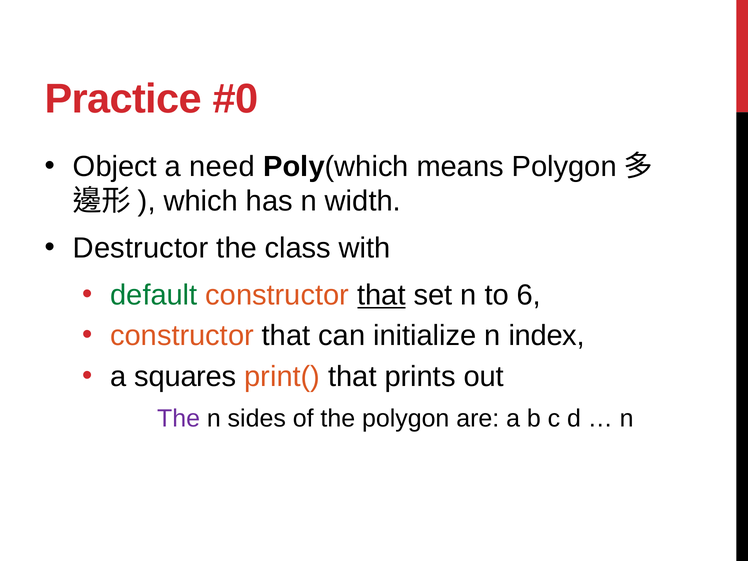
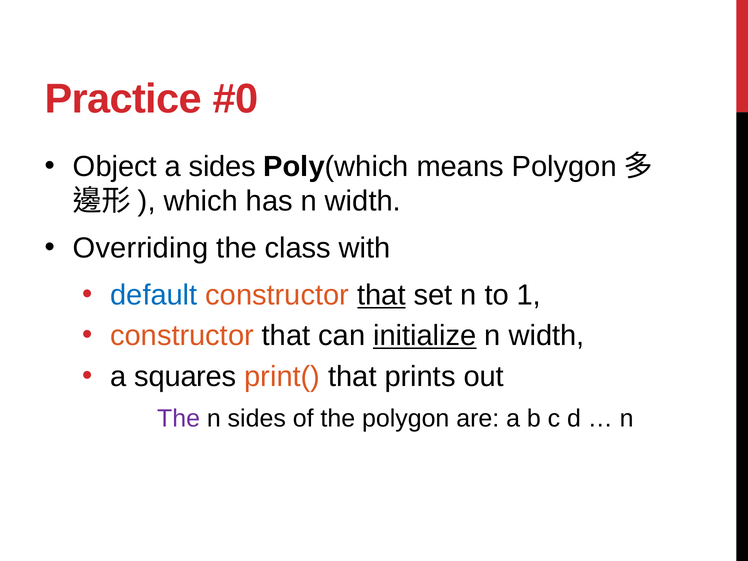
a need: need -> sides
Destructor: Destructor -> Overriding
default colour: green -> blue
6: 6 -> 1
initialize underline: none -> present
index at (547, 336): index -> width
